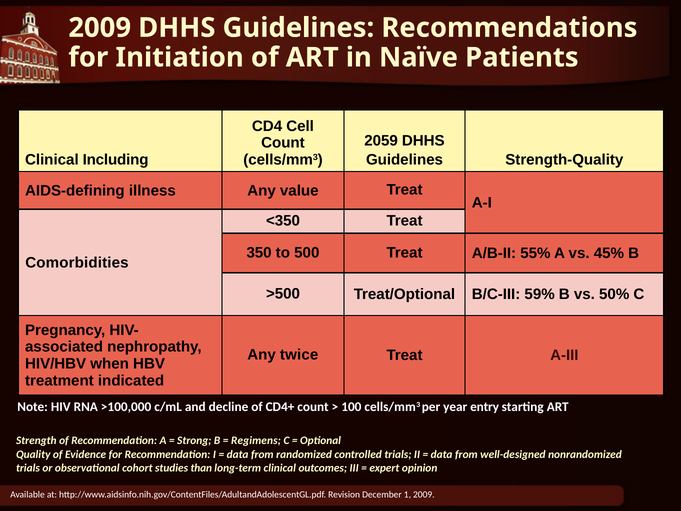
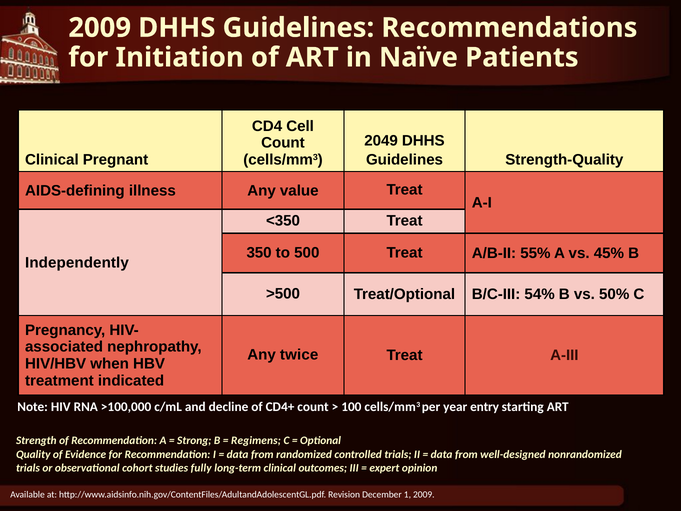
2059: 2059 -> 2049
Including: Including -> Pregnant
Comorbidities: Comorbidities -> Independently
59%: 59% -> 54%
than: than -> fully
